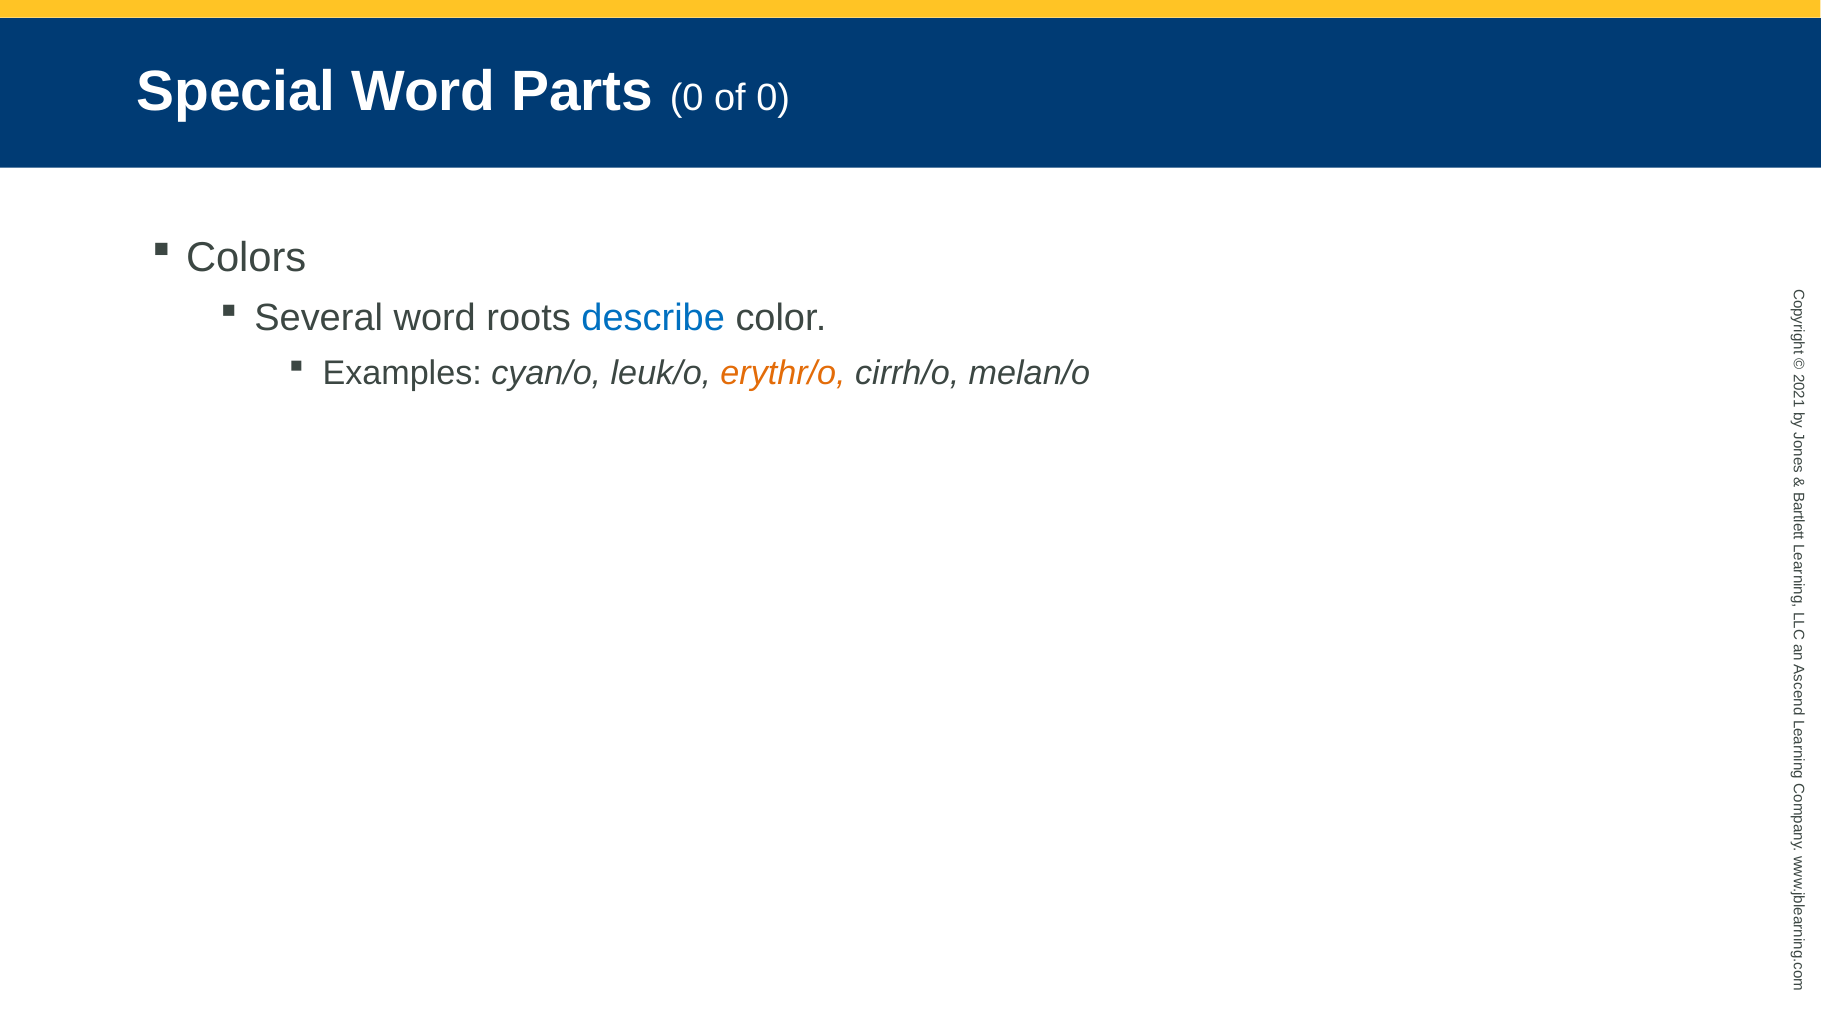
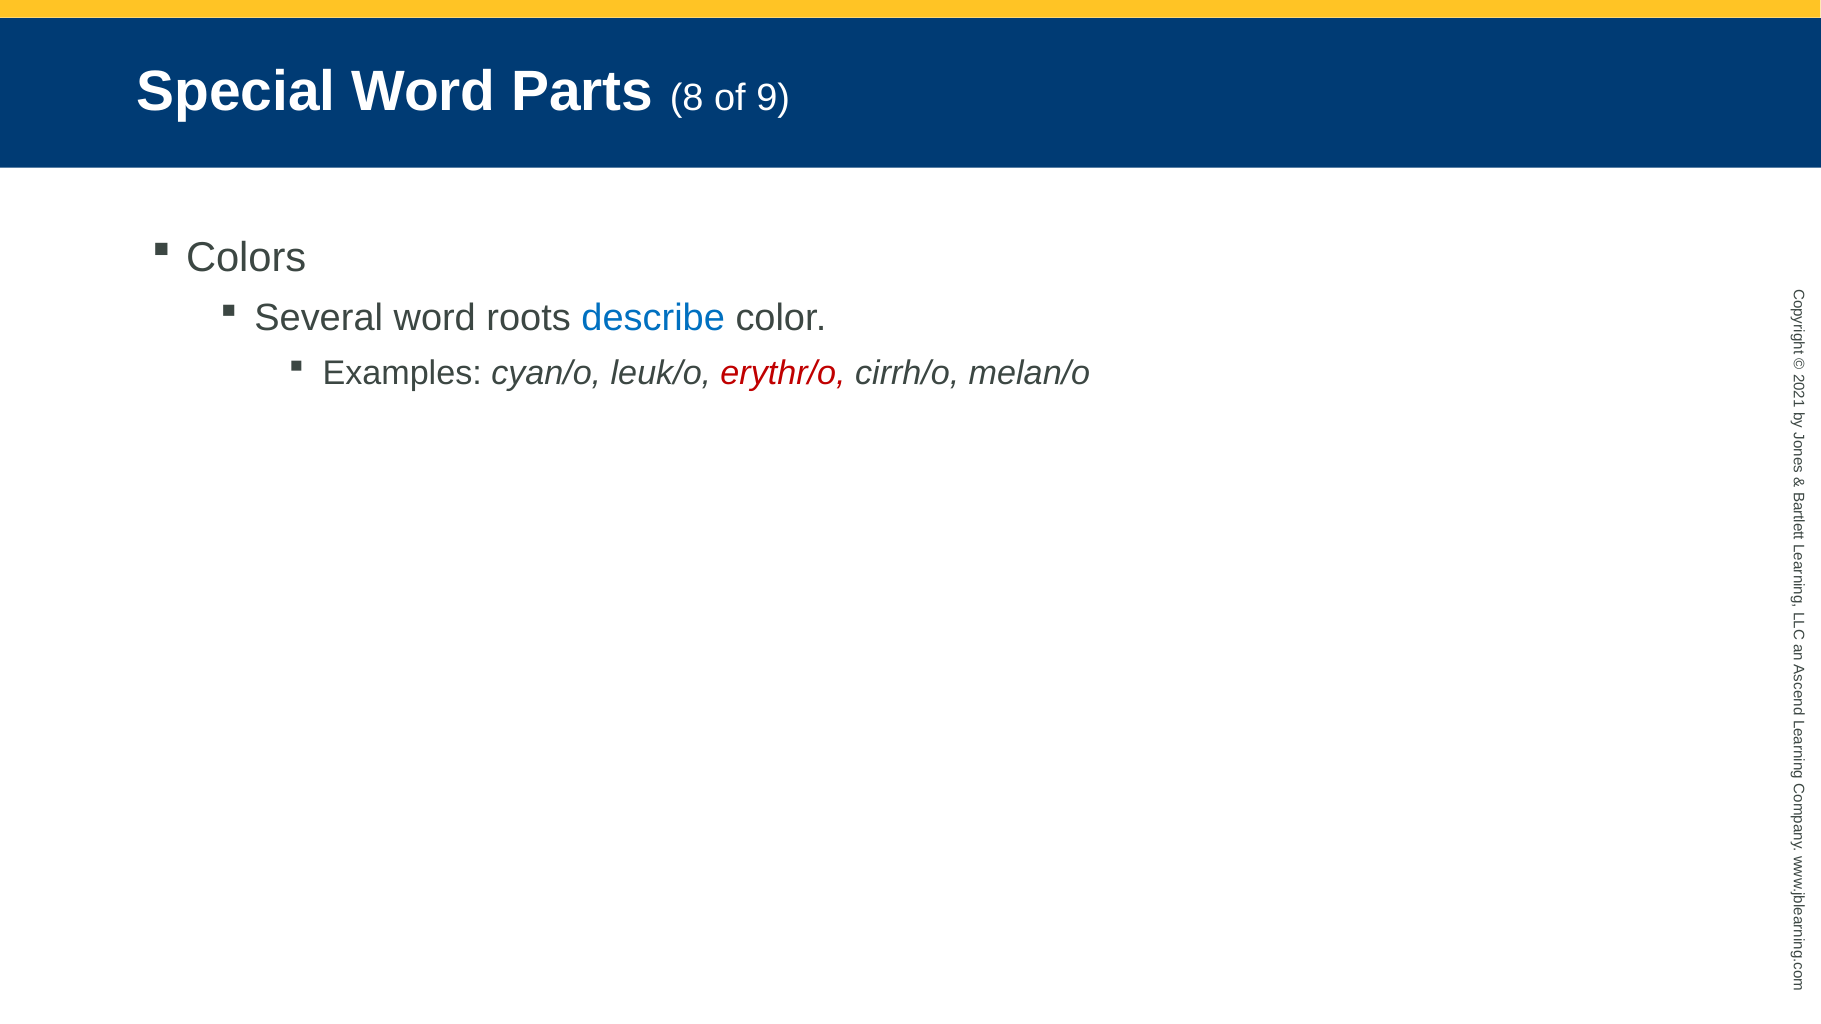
Parts 0: 0 -> 8
of 0: 0 -> 9
erythr/o colour: orange -> red
